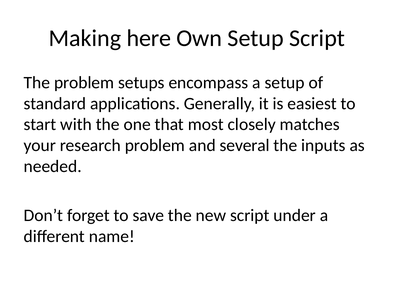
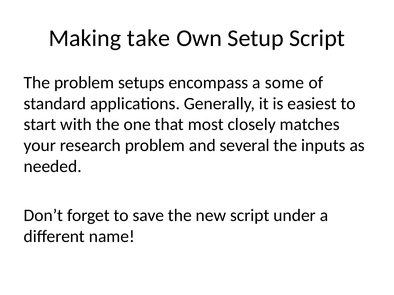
here: here -> take
a setup: setup -> some
